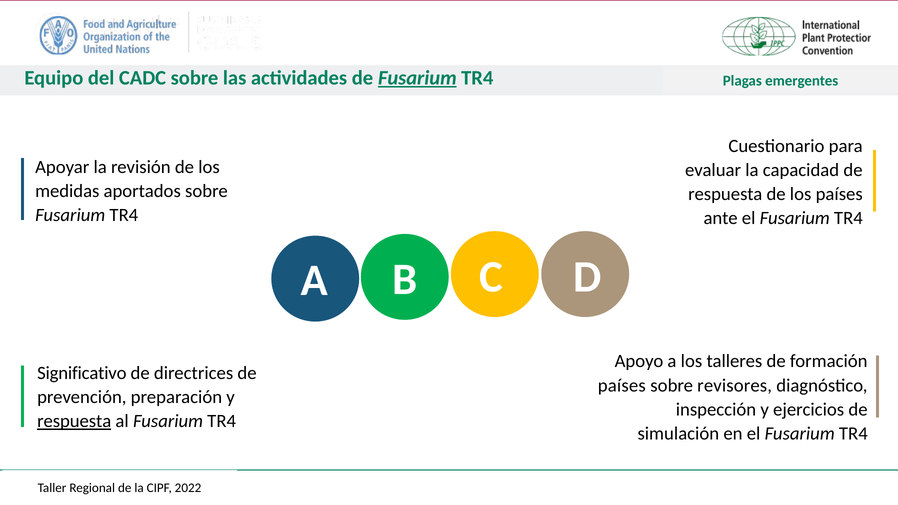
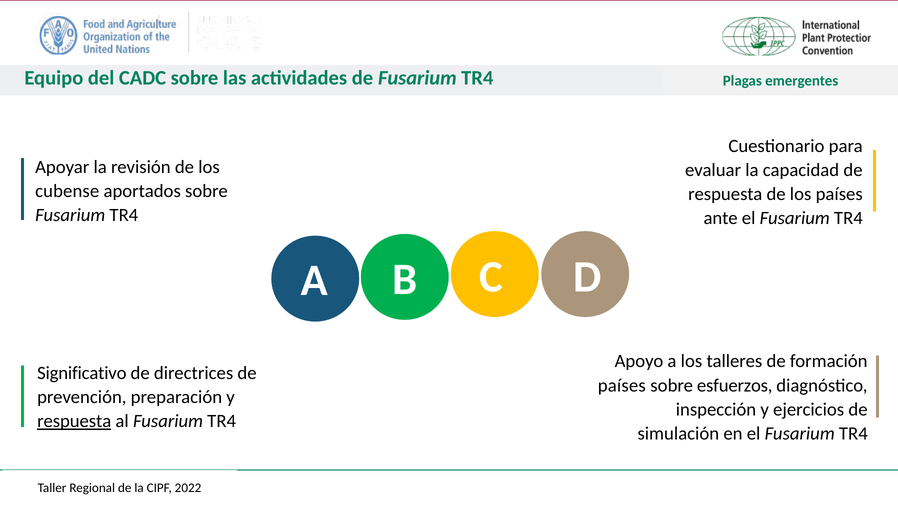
Fusarium at (417, 78) underline: present -> none
medidas: medidas -> cubense
revisores: revisores -> esfuerzos
